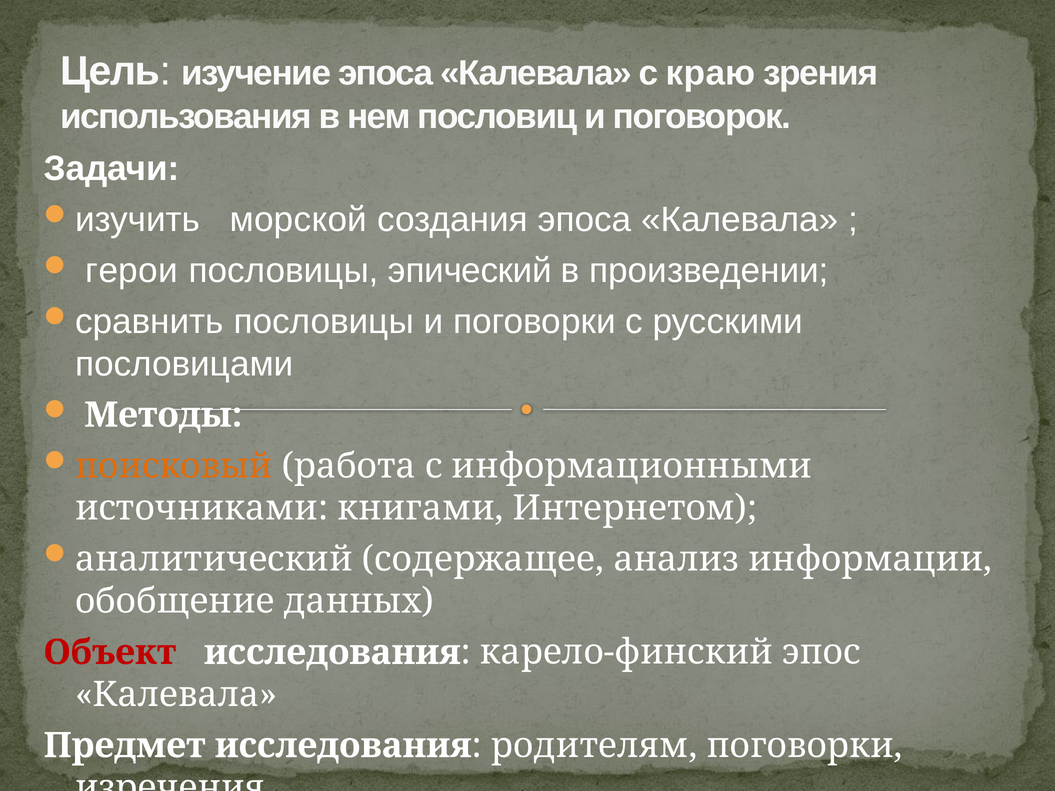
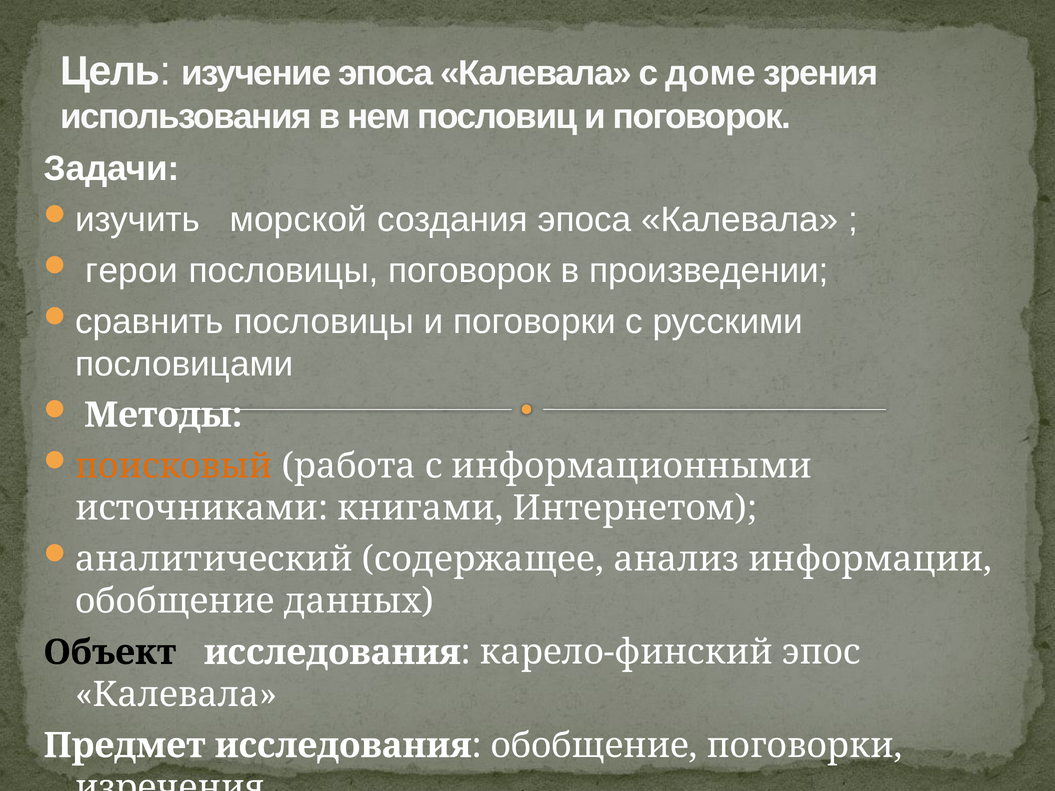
краю: краю -> доме
пословицы эпический: эпический -> поговорок
Объект colour: red -> black
исследования родителям: родителям -> обобщение
